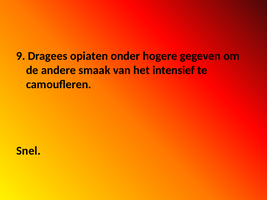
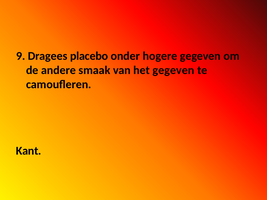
opiaten: opiaten -> placebo
het intensief: intensief -> gegeven
Snel: Snel -> Kant
